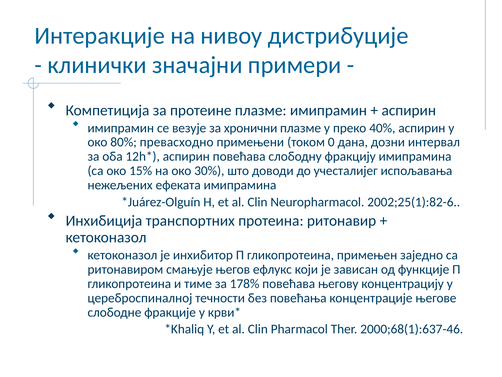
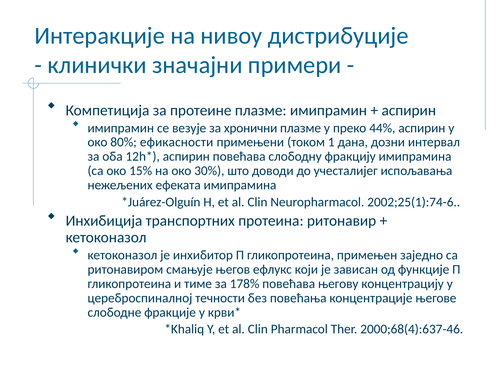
40%: 40% -> 44%
превасходно: превасходно -> ефикасности
0: 0 -> 1
2002;25(1):82-6: 2002;25(1):82-6 -> 2002;25(1):74-6
2000;68(1):637-46: 2000;68(1):637-46 -> 2000;68(4):637-46
